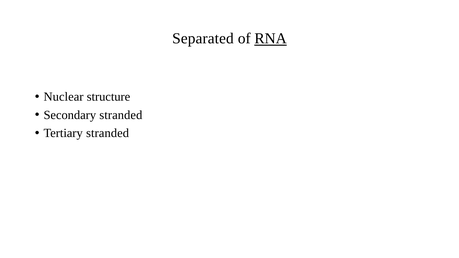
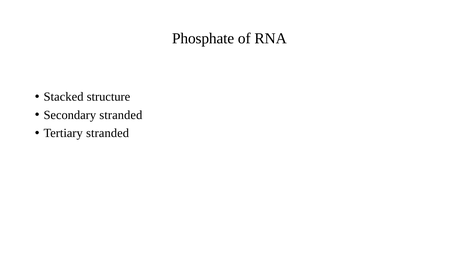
Separated: Separated -> Phosphate
RNA underline: present -> none
Nuclear: Nuclear -> Stacked
